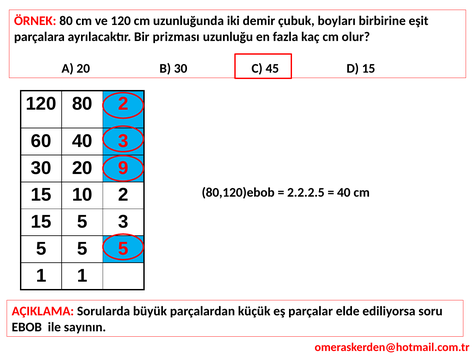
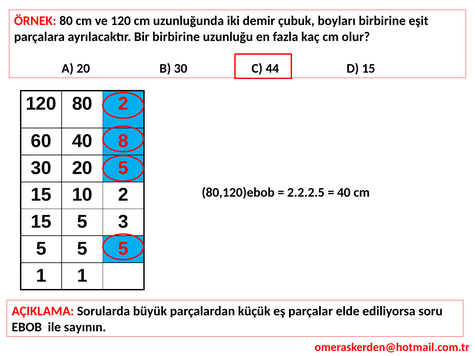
Bir prizması: prizması -> birbirine
45: 45 -> 44
40 3: 3 -> 8
20 9: 9 -> 5
